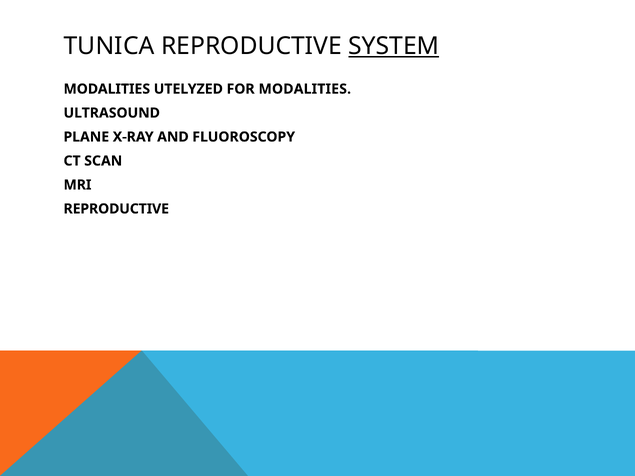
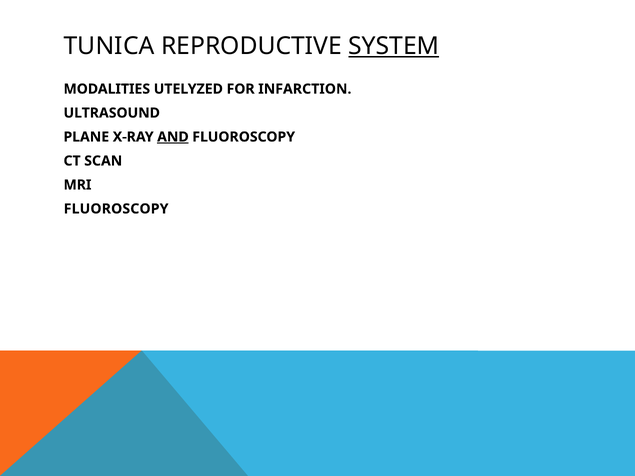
FOR MODALITIES: MODALITIES -> INFARCTION
AND underline: none -> present
REPRODUCTIVE at (116, 209): REPRODUCTIVE -> FLUOROSCOPY
